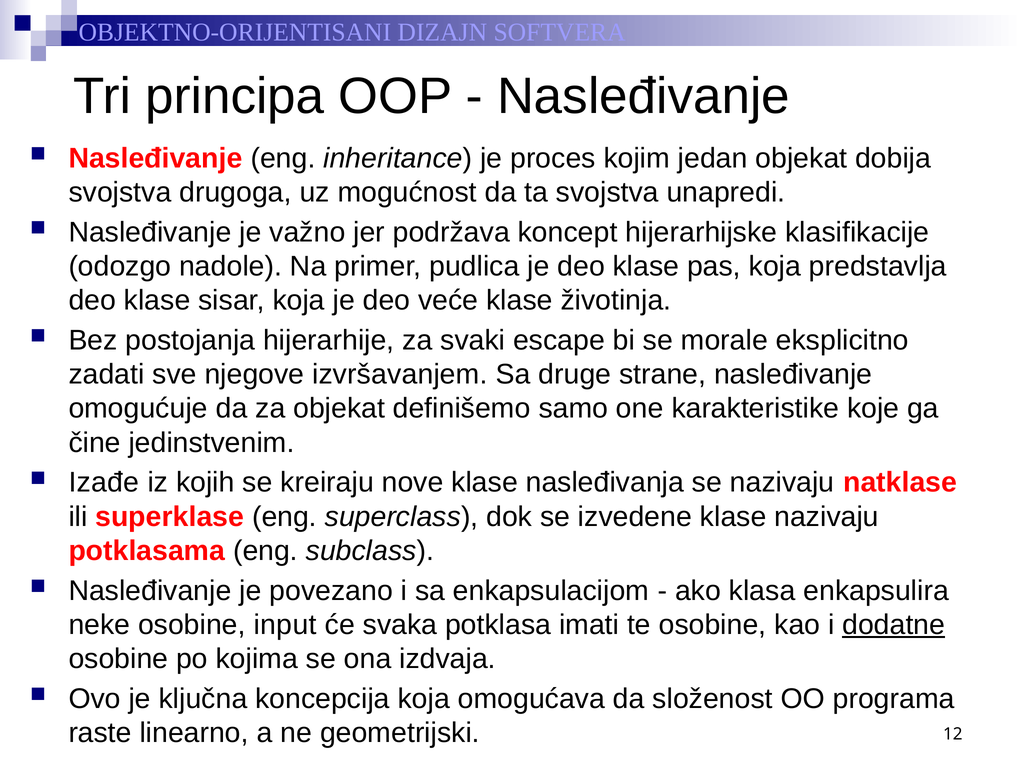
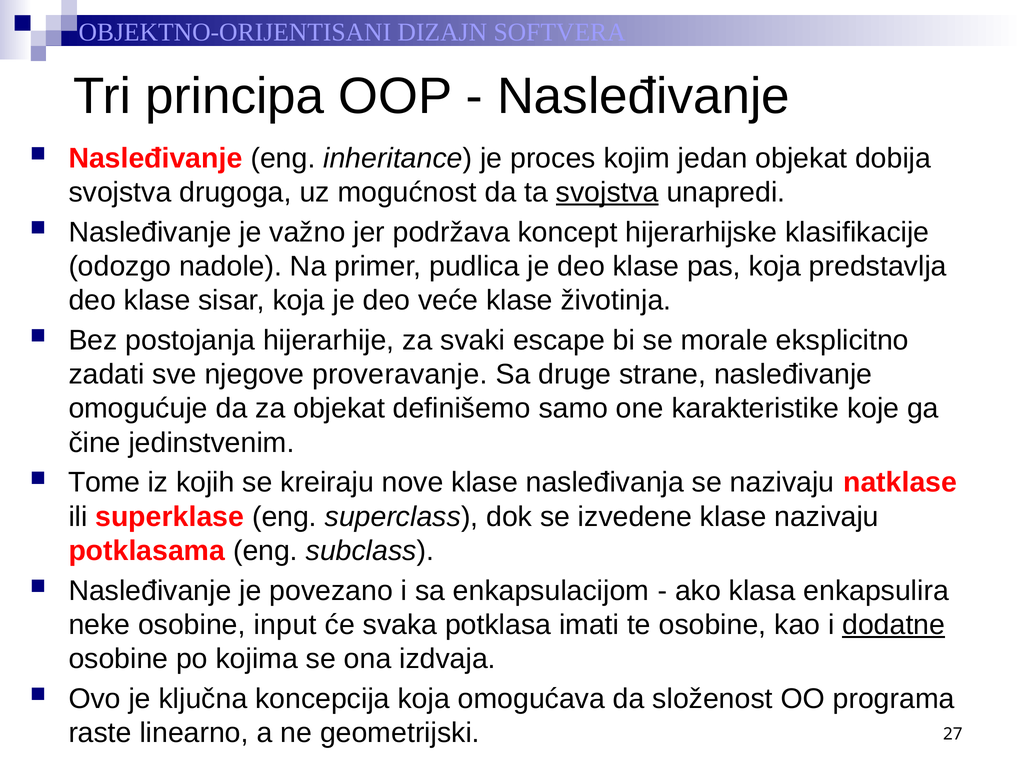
svojstva at (607, 192) underline: none -> present
izvršavanjem: izvršavanjem -> proveravanje
Izađe: Izađe -> Tome
12: 12 -> 27
